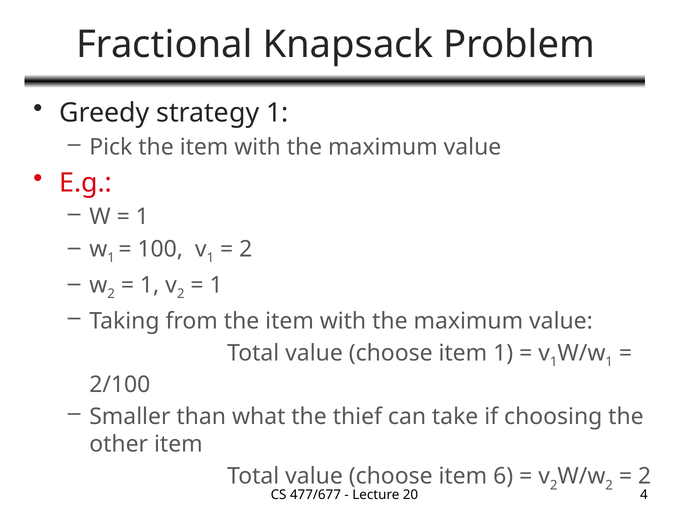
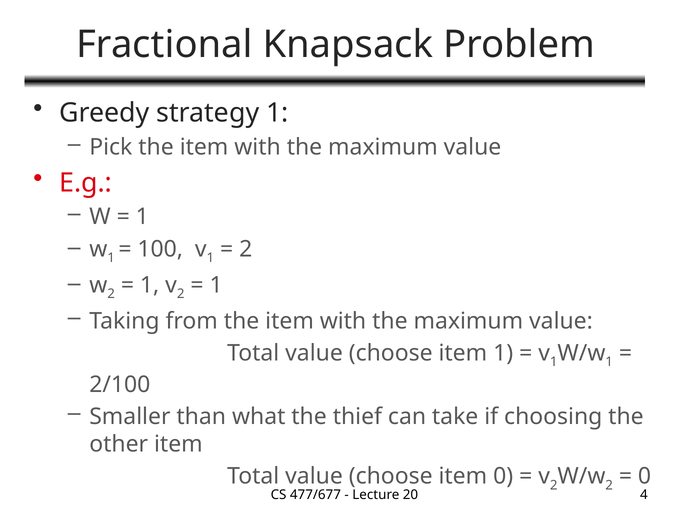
item 6: 6 -> 0
2 at (645, 476): 2 -> 0
